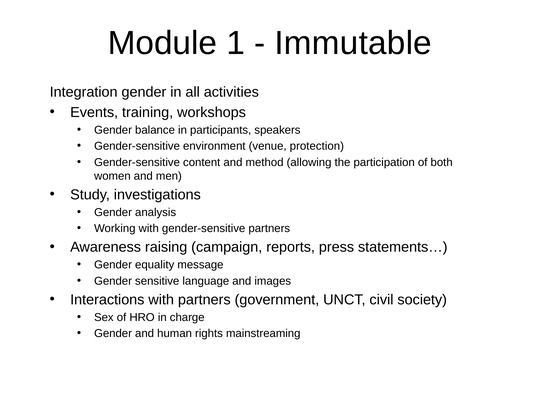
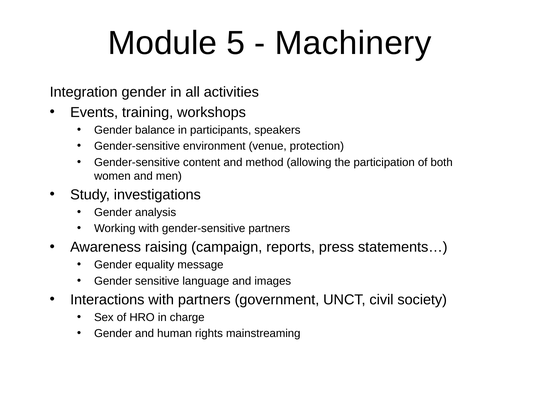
1: 1 -> 5
Immutable: Immutable -> Machinery
